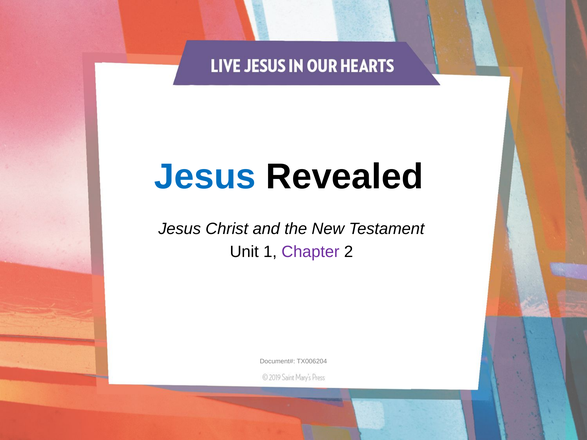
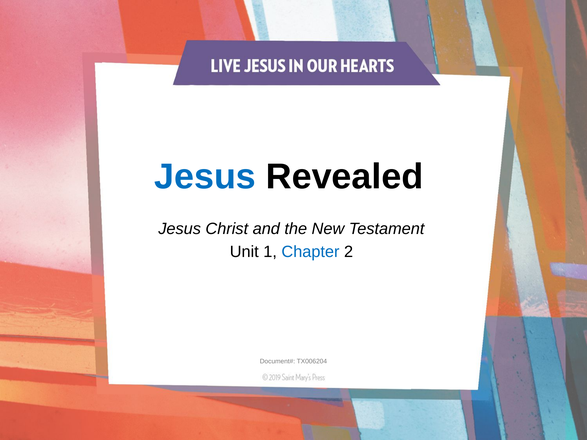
Chapter colour: purple -> blue
